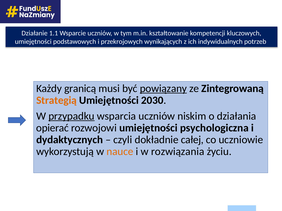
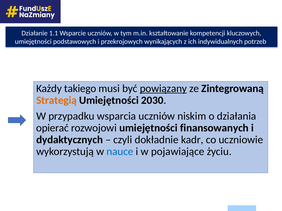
granicą: granicą -> takiego
przypadku underline: present -> none
psychologiczna: psychologiczna -> finansowanych
całej: całej -> kadr
nauce colour: orange -> blue
rozwiązania: rozwiązania -> pojawiające
